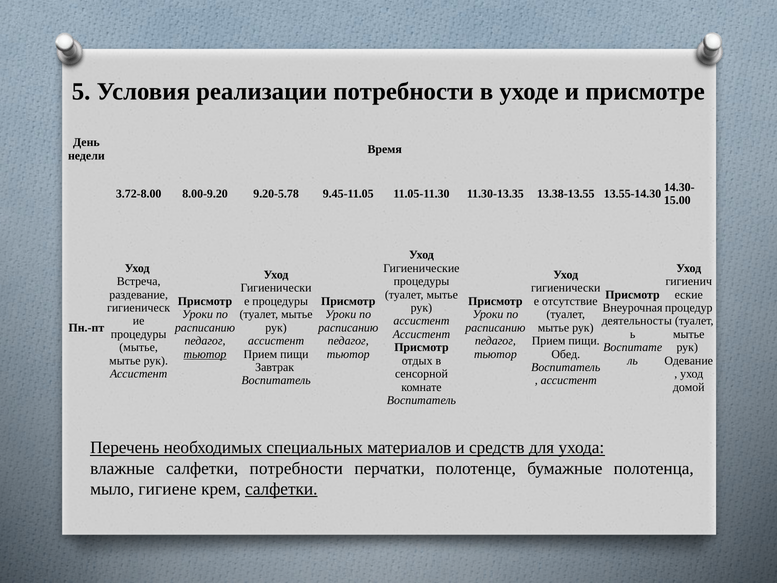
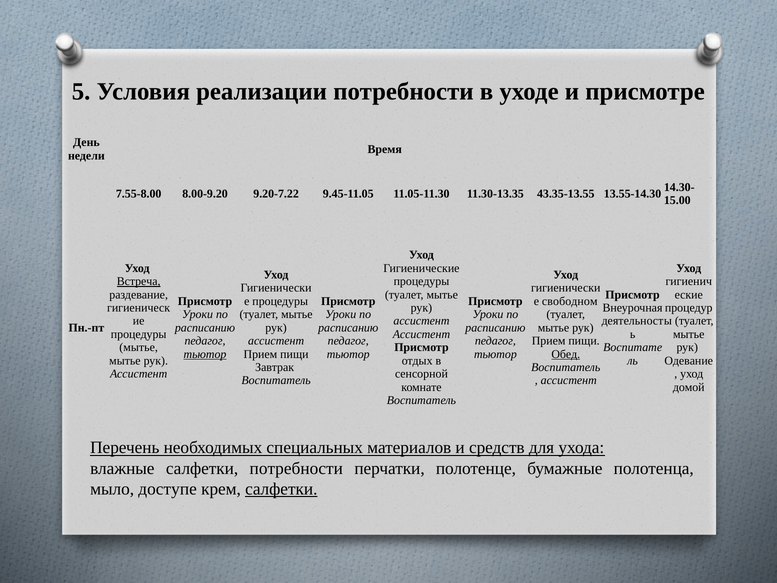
3.72-8.00: 3.72-8.00 -> 7.55-8.00
9.20-5.78: 9.20-5.78 -> 9.20-7.22
13.38-13.55: 13.38-13.55 -> 43.35-13.55
Встреча underline: none -> present
отсутствие: отсутствие -> свободном
Обед underline: none -> present
гигиене: гигиене -> доступе
